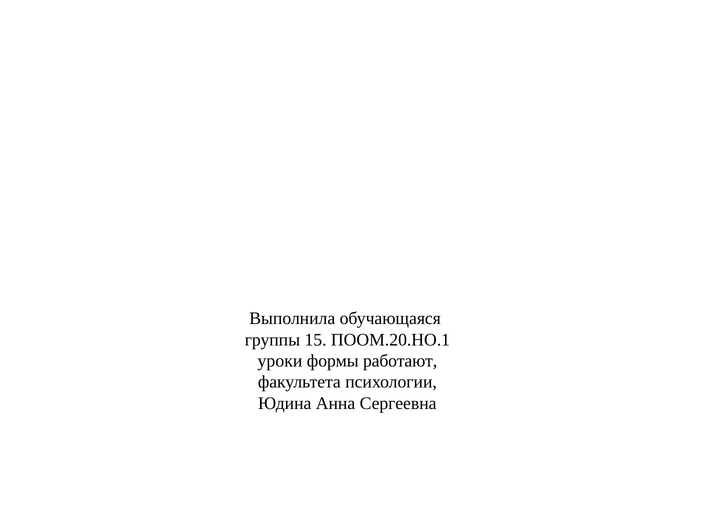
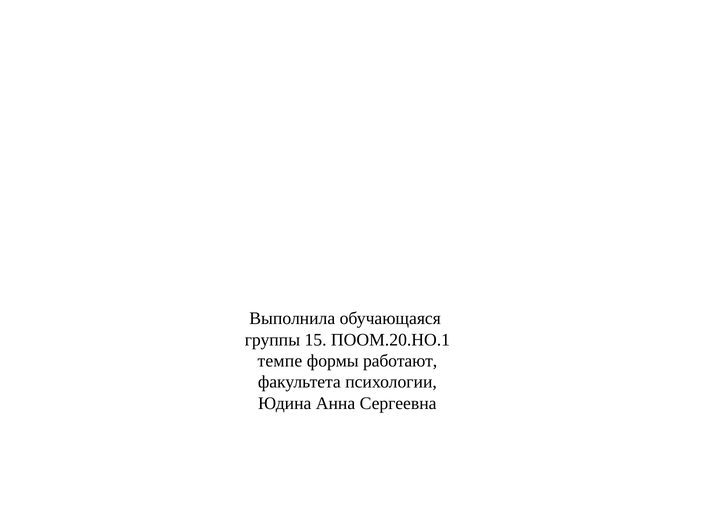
уроки: уроки -> темпе
